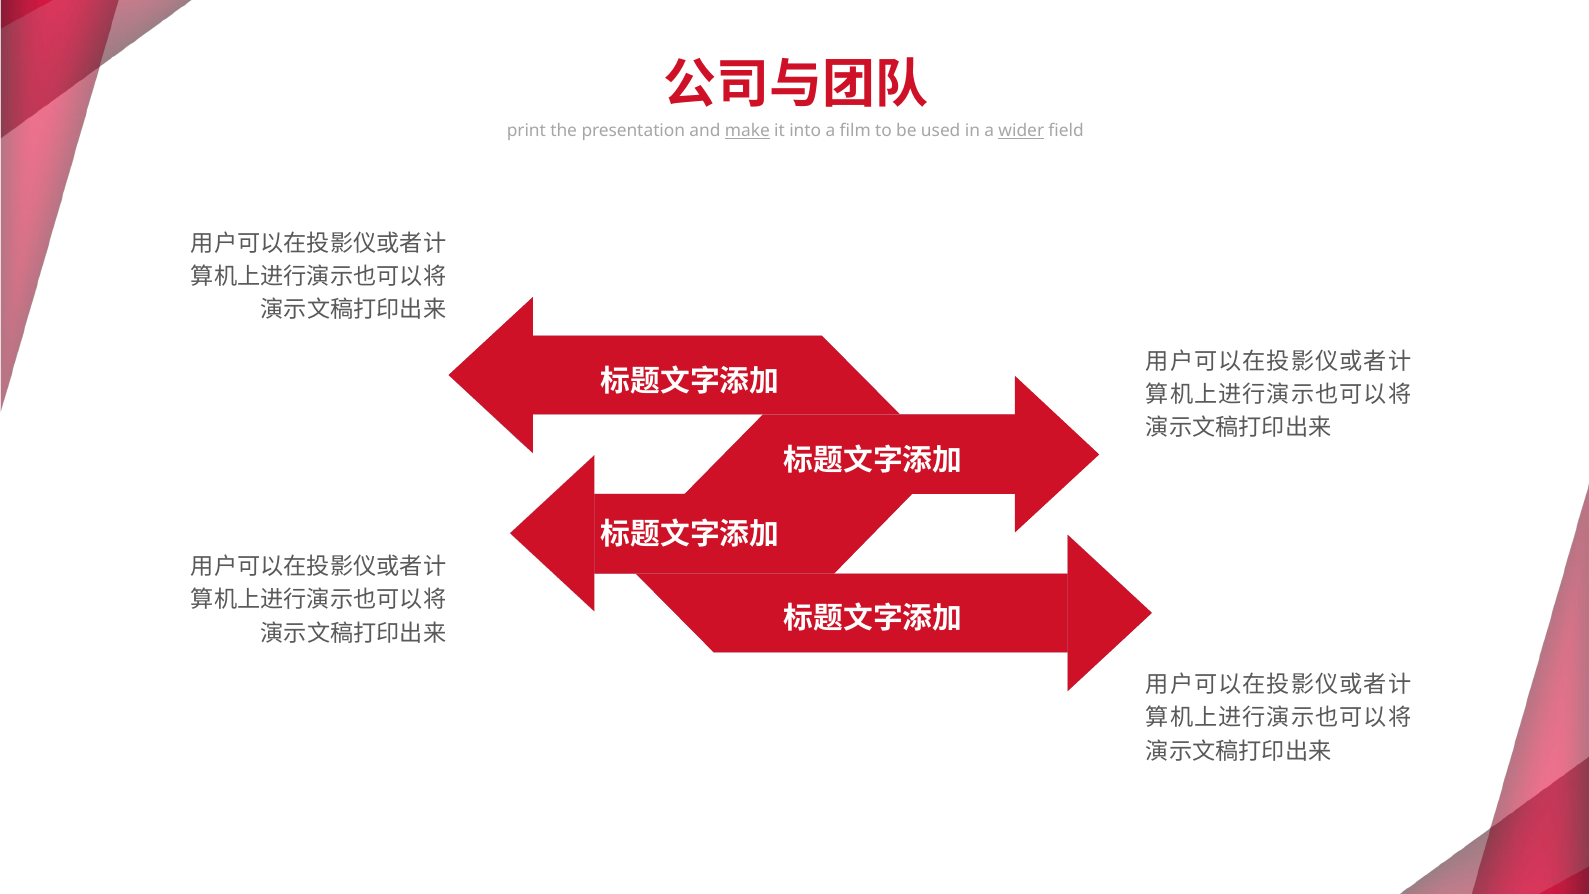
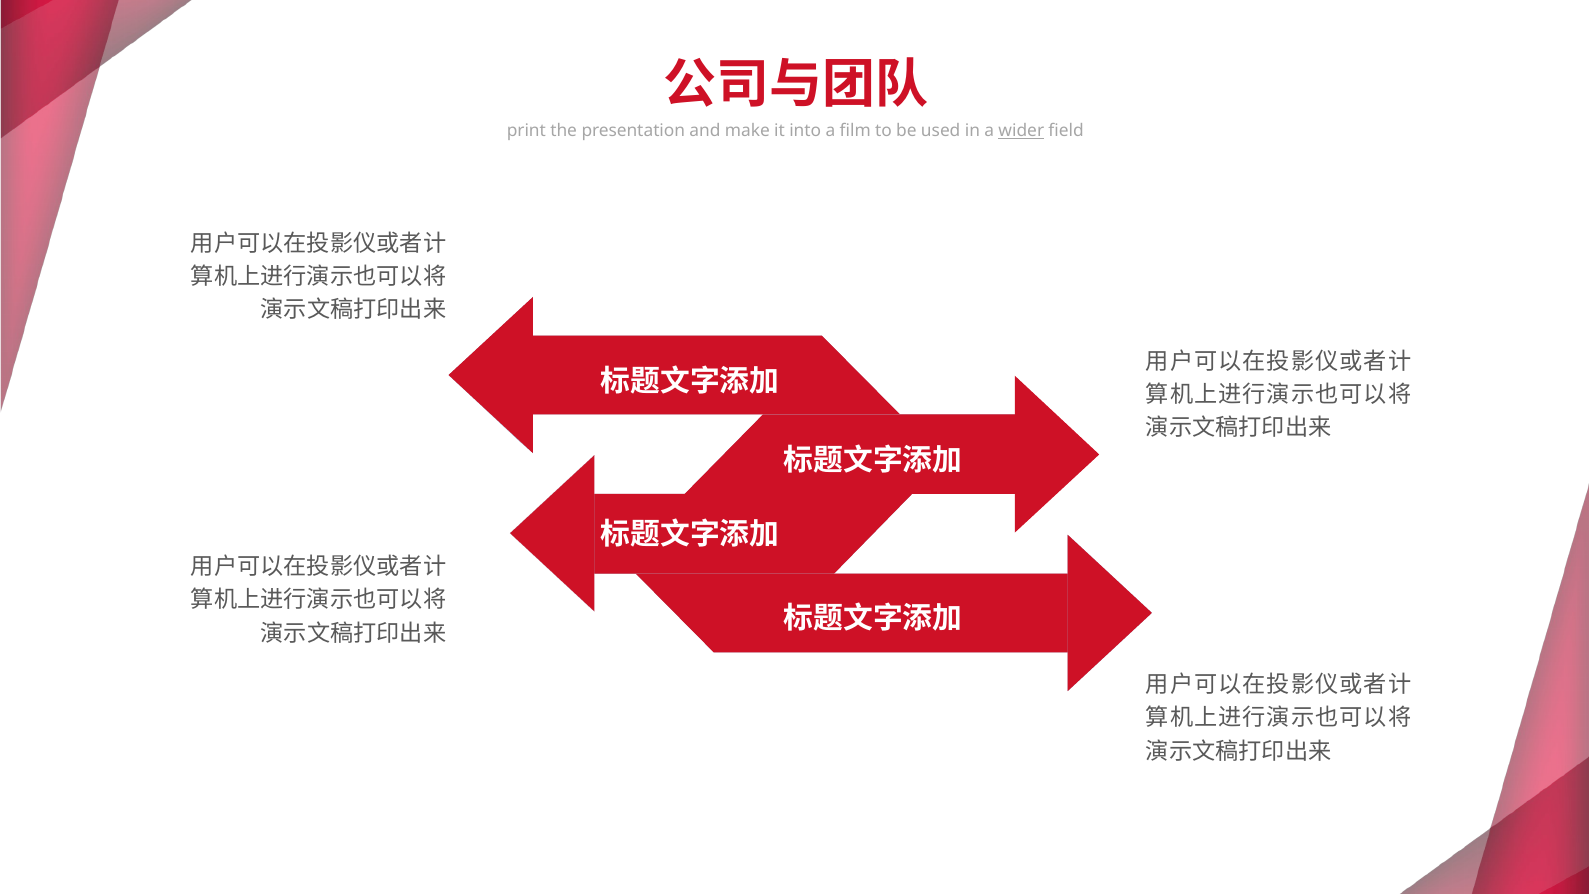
make underline: present -> none
